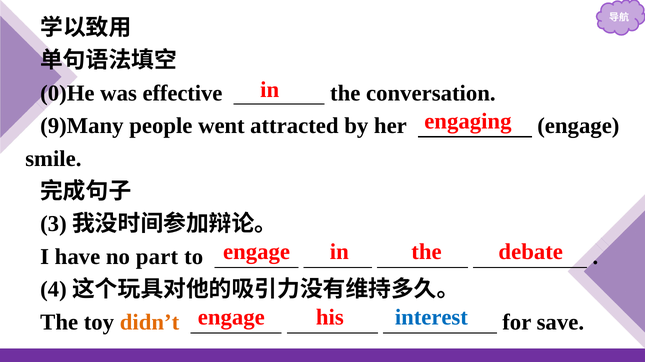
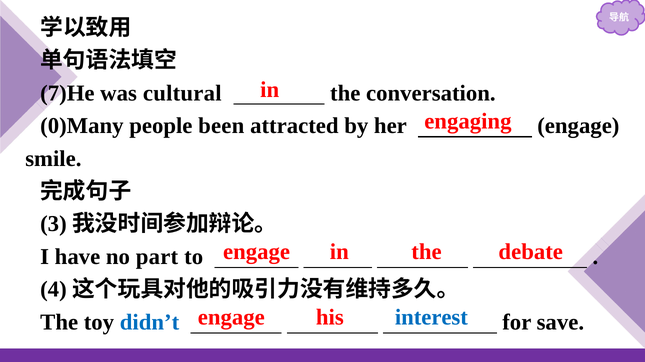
0)He: 0)He -> 7)He
effective: effective -> cultural
9)Many: 9)Many -> 0)Many
went: went -> been
didn’t colour: orange -> blue
